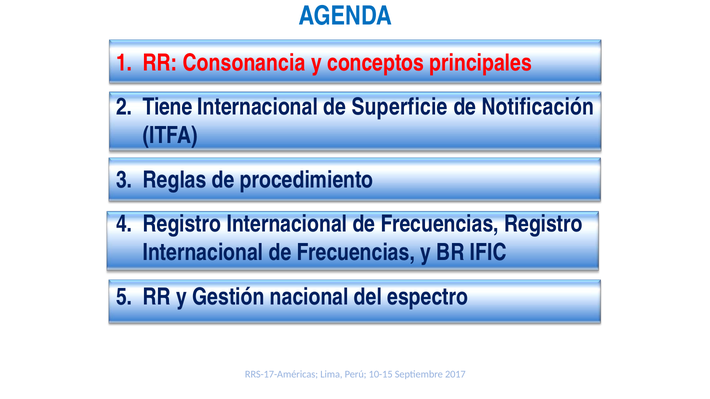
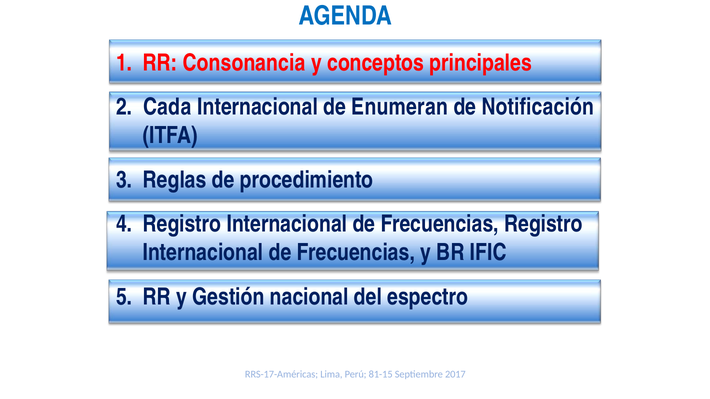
Tiene: Tiene -> Cada
Superficie: Superficie -> Enumeran
10-15: 10-15 -> 81-15
